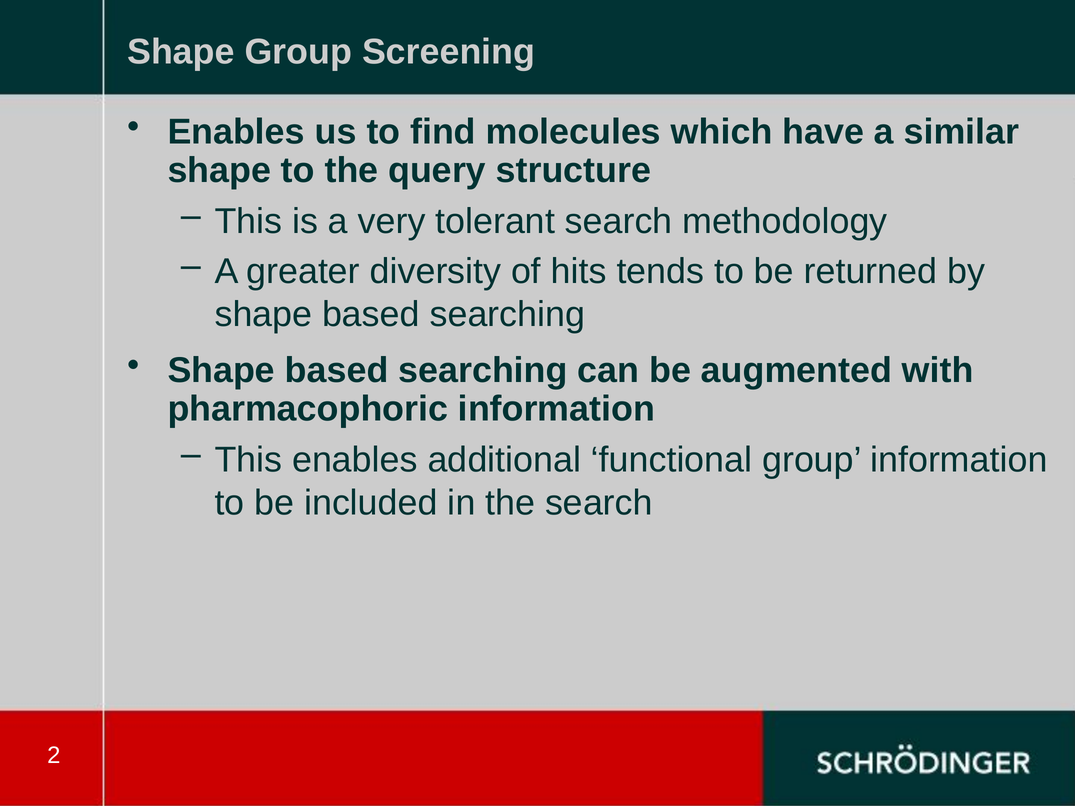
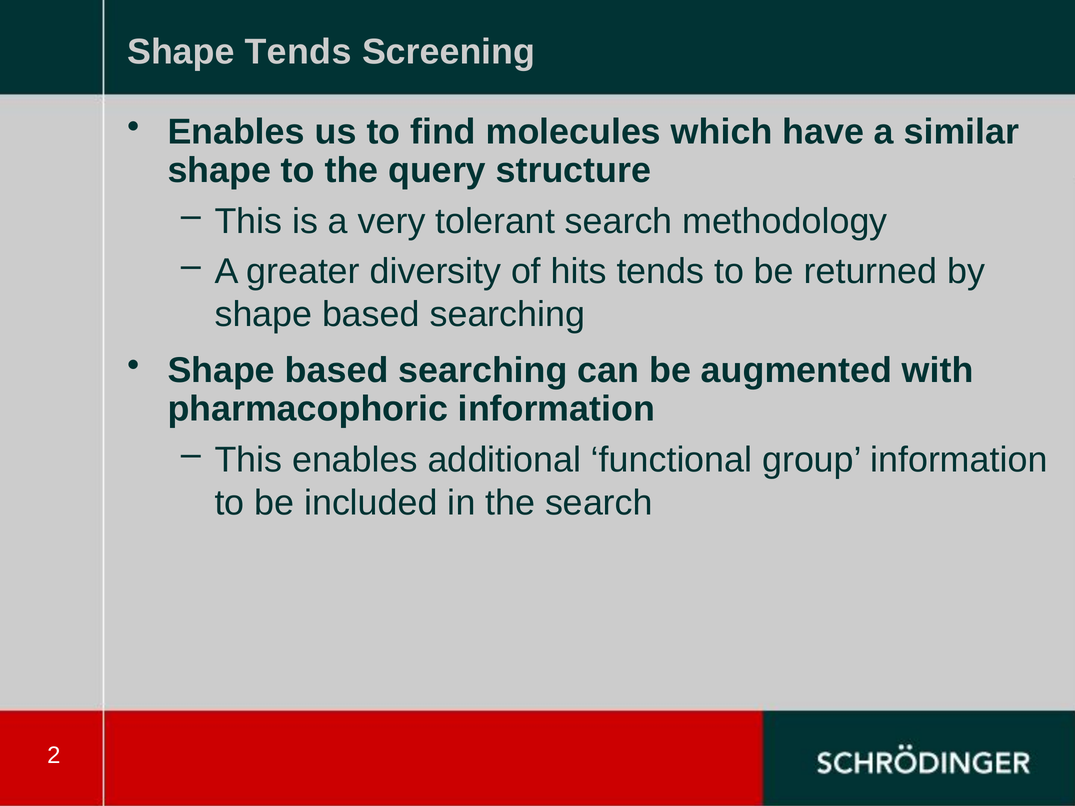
Shape Group: Group -> Tends
